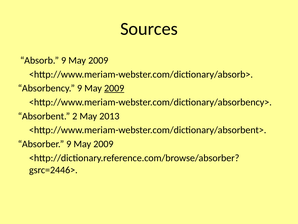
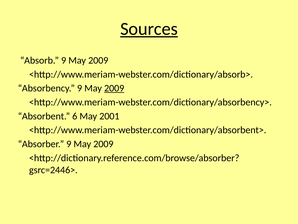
Sources underline: none -> present
2: 2 -> 6
2013: 2013 -> 2001
